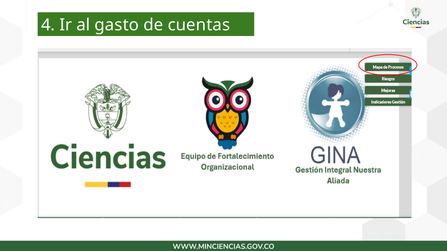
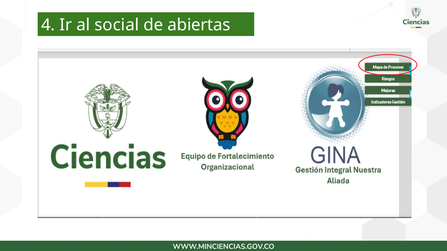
gasto: gasto -> social
cuentas: cuentas -> abiertas
